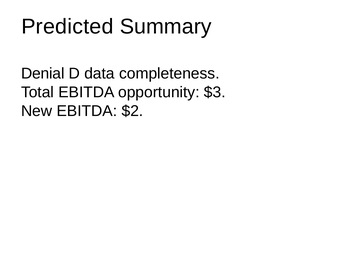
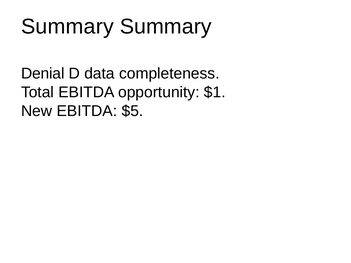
Predicted at (67, 27): Predicted -> Summary
$3: $3 -> $1
$2: $2 -> $5
